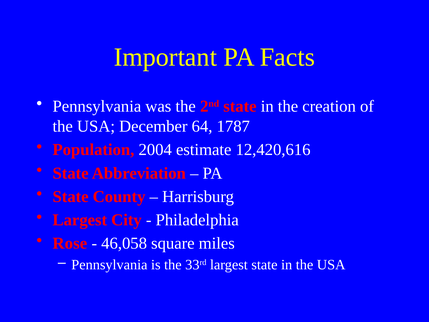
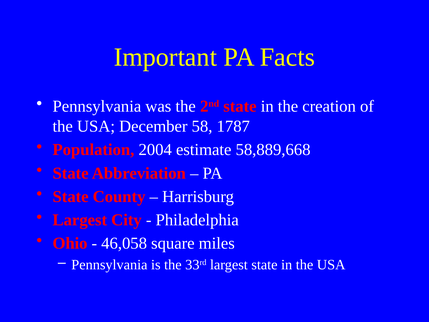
64: 64 -> 58
12,420,616: 12,420,616 -> 58,889,668
Rose: Rose -> Ohio
